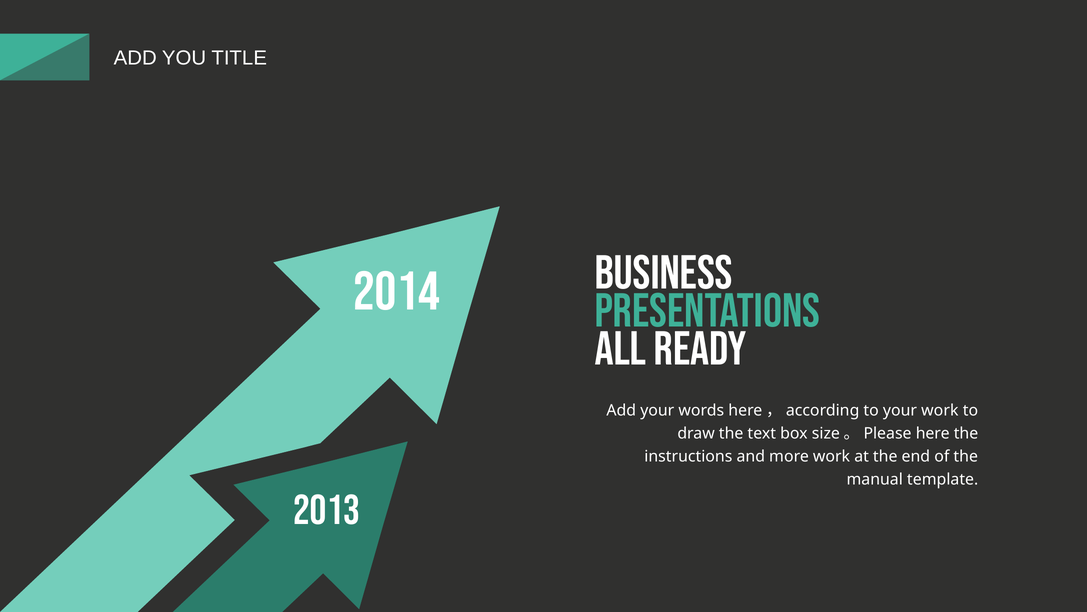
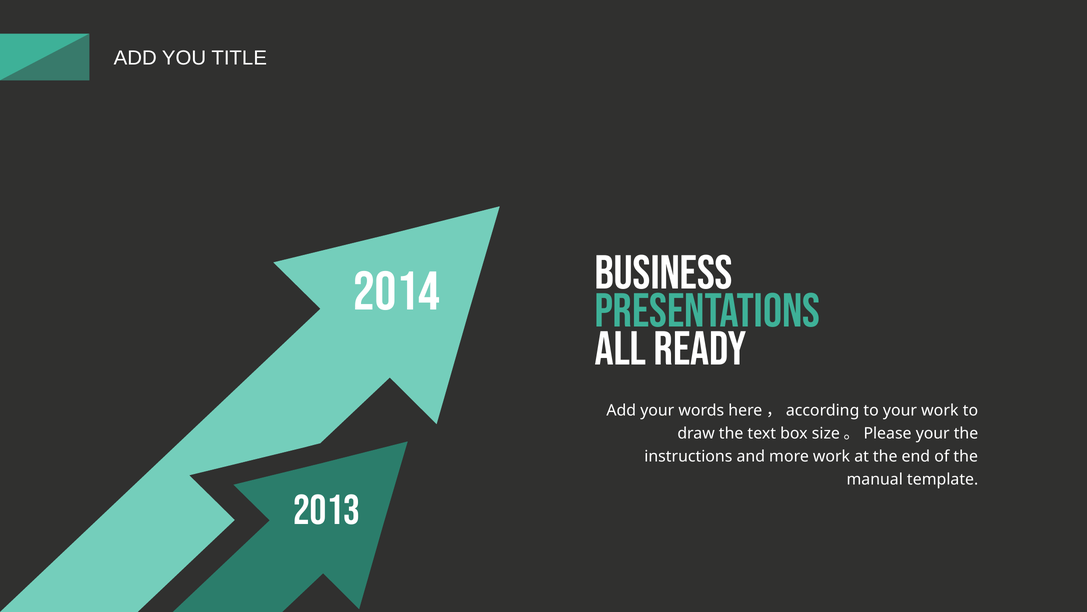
size。Please here: here -> your
